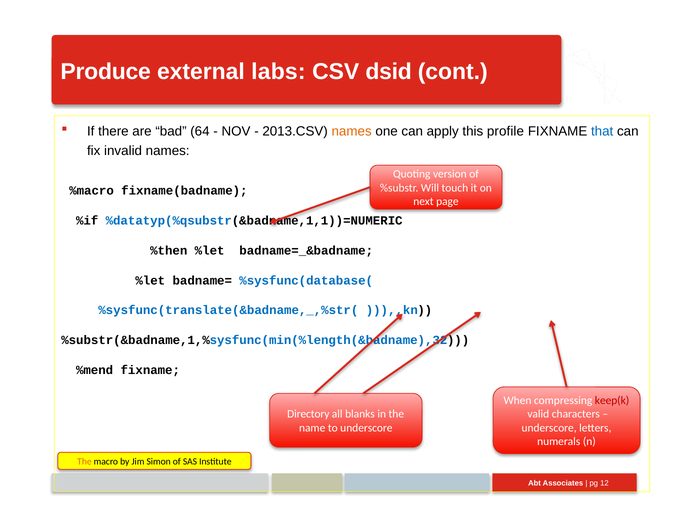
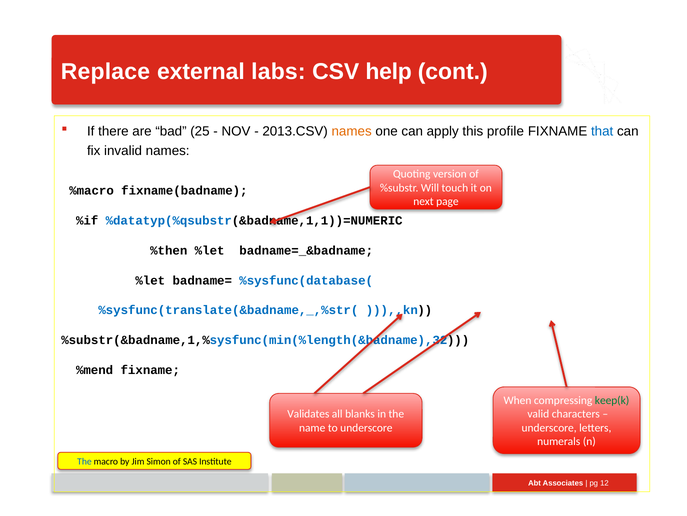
Produce: Produce -> Replace
dsid: dsid -> help
64: 64 -> 25
keep(k colour: red -> green
Directory: Directory -> Validates
The at (84, 461) colour: orange -> blue
